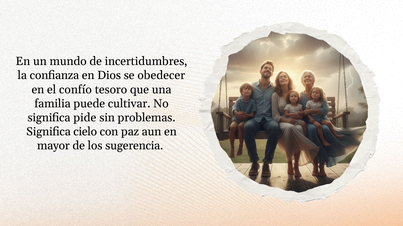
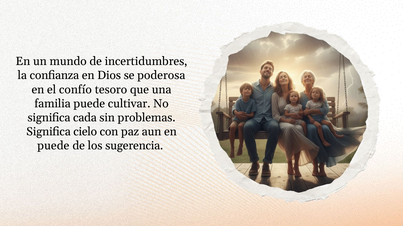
obedecer: obedecer -> poderosa
pide: pide -> cada
mayor at (53, 146): mayor -> puede
